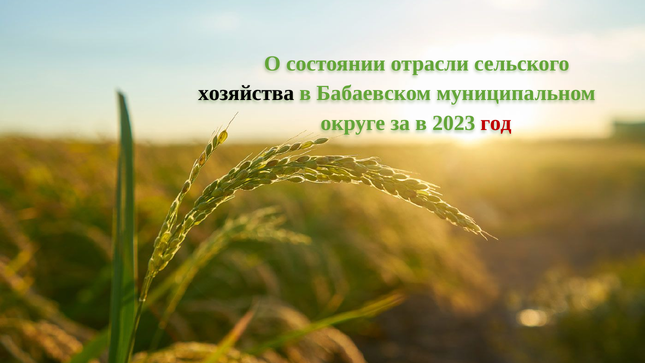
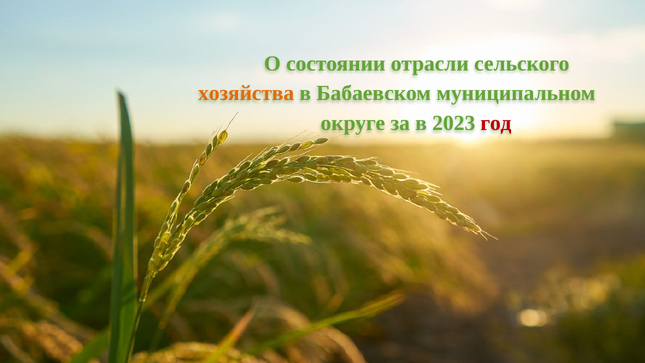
хозяйства colour: black -> orange
